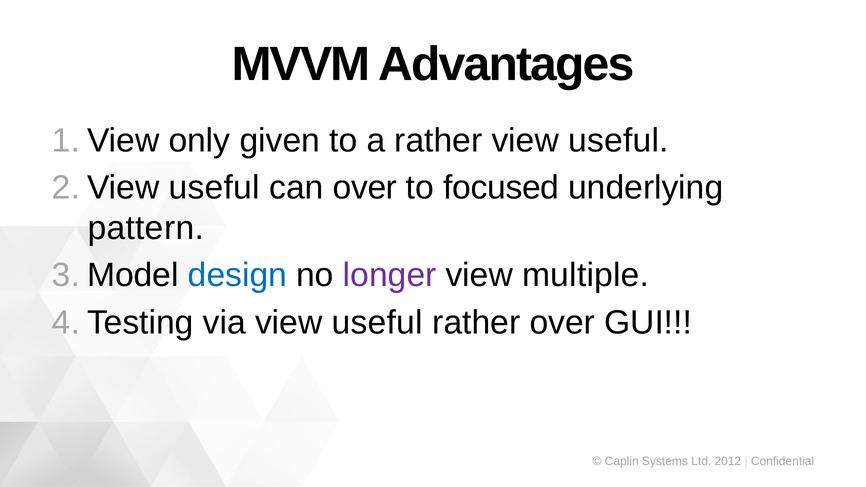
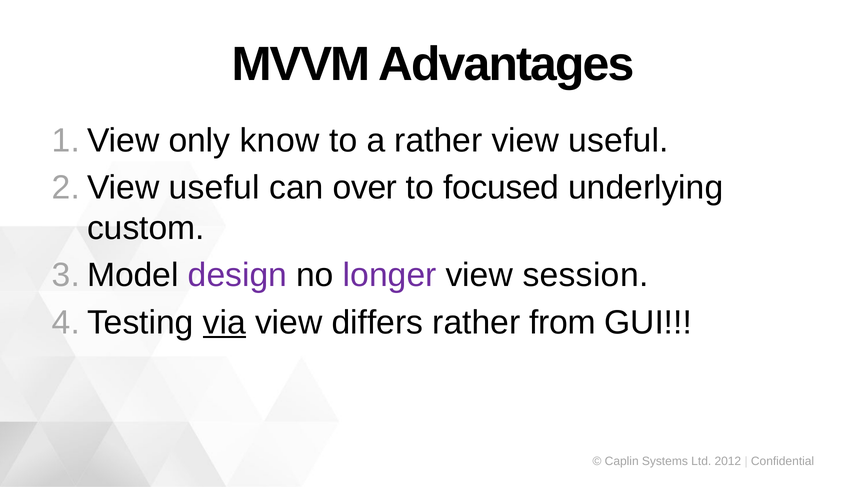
given: given -> know
pattern: pattern -> custom
design colour: blue -> purple
multiple: multiple -> session
via underline: none -> present
useful at (377, 323): useful -> differs
rather over: over -> from
